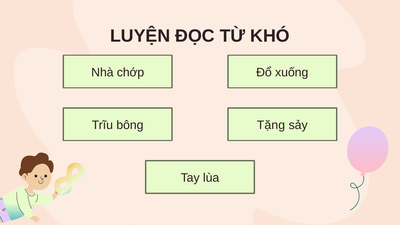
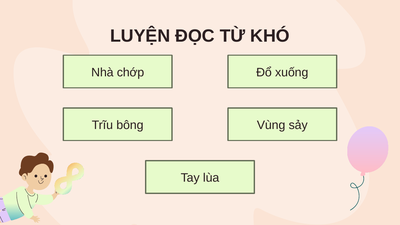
Tặng: Tặng -> Vùng
